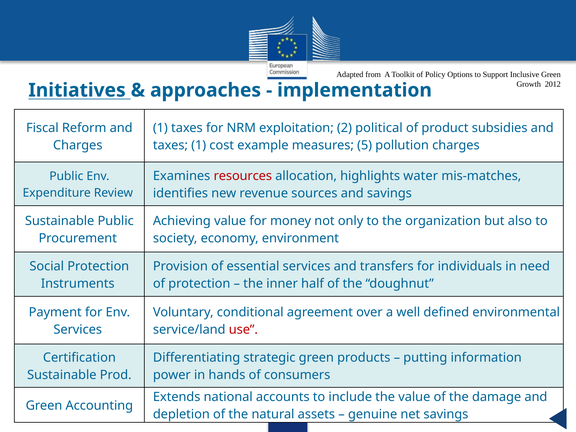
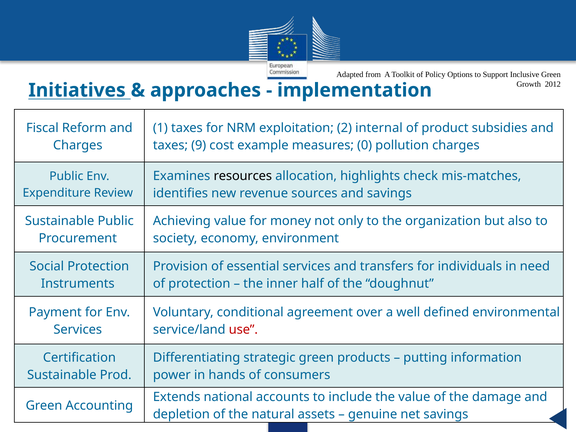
political: political -> internal
taxes 1: 1 -> 9
5: 5 -> 0
resources colour: red -> black
water: water -> check
